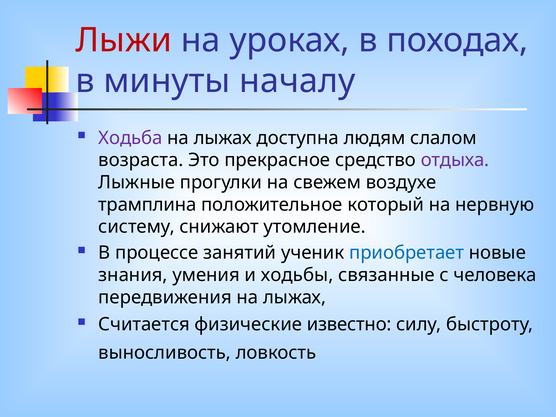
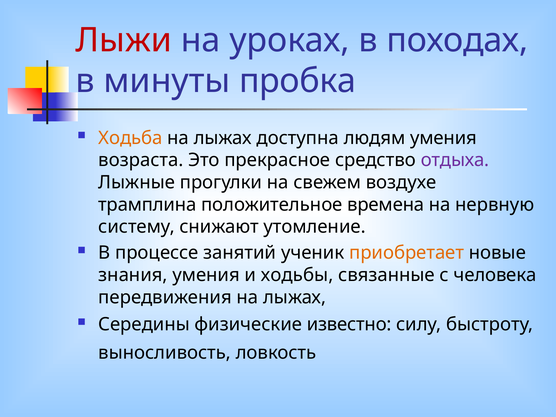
началу: началу -> пробка
Ходьба colour: purple -> orange
людям слалом: слалом -> умения
который: который -> времена
приобретает colour: blue -> orange
Считается: Считается -> Середины
